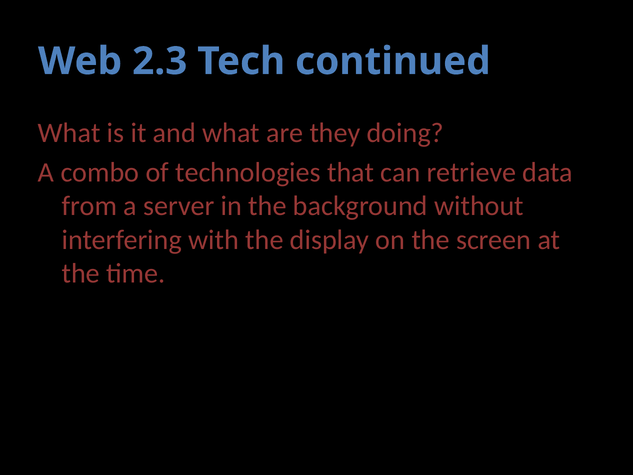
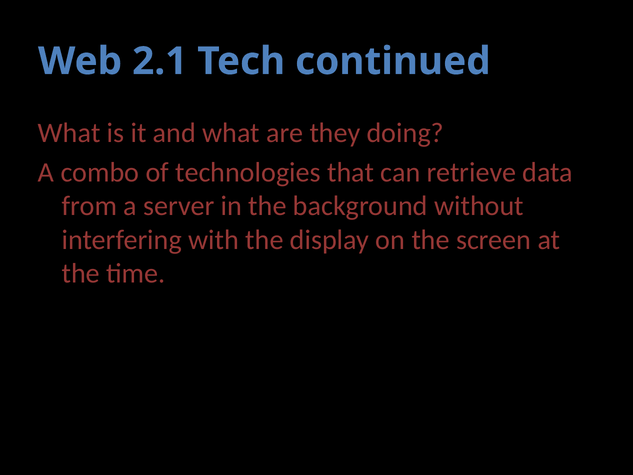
2.3: 2.3 -> 2.1
